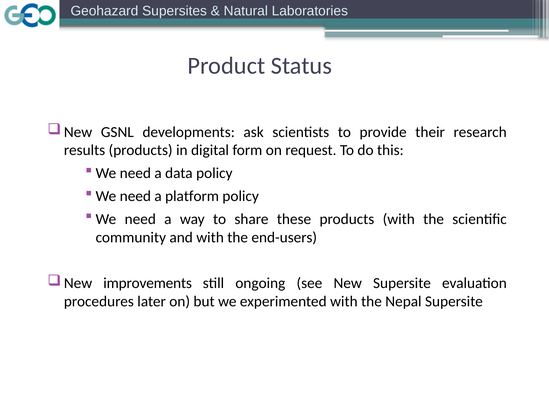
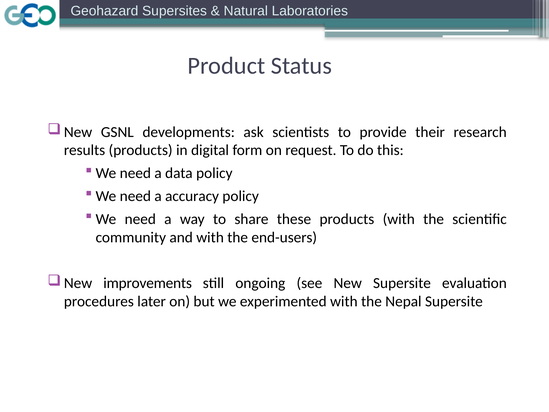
platform: platform -> accuracy
